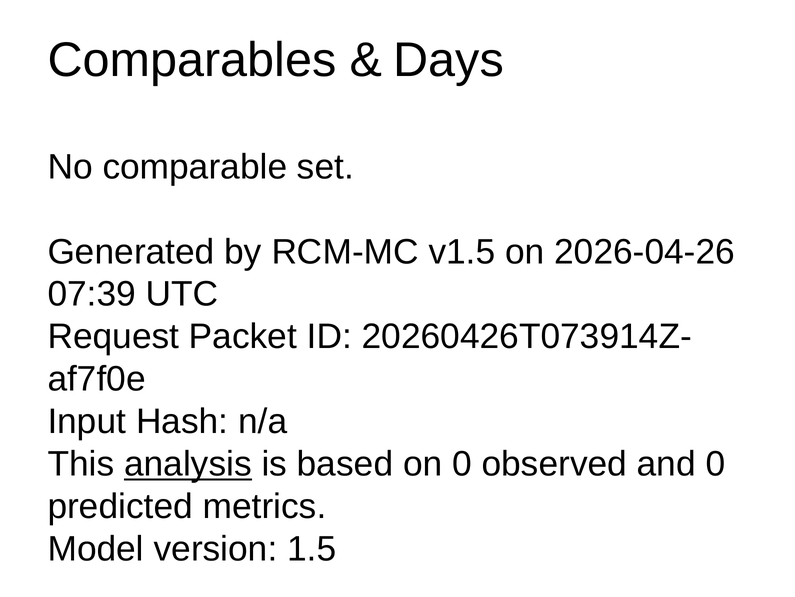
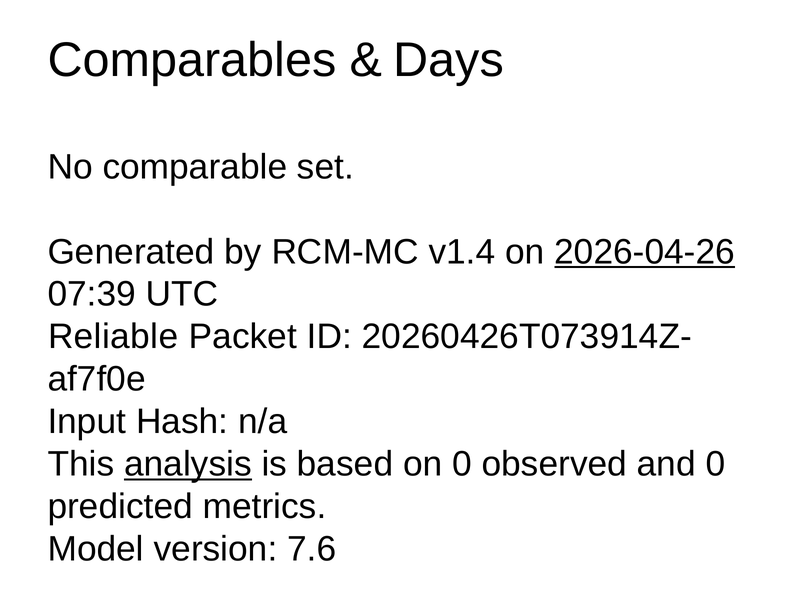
v1.5: v1.5 -> v1.4
2026-04-26 underline: none -> present
Request: Request -> Reliable
1.5: 1.5 -> 7.6
